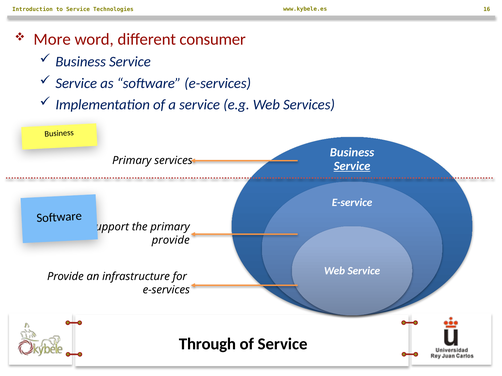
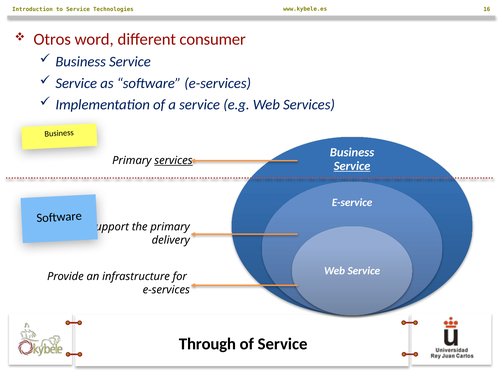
More: More -> Otros
services at (173, 161) underline: none -> present
provide at (171, 241): provide -> delivery
